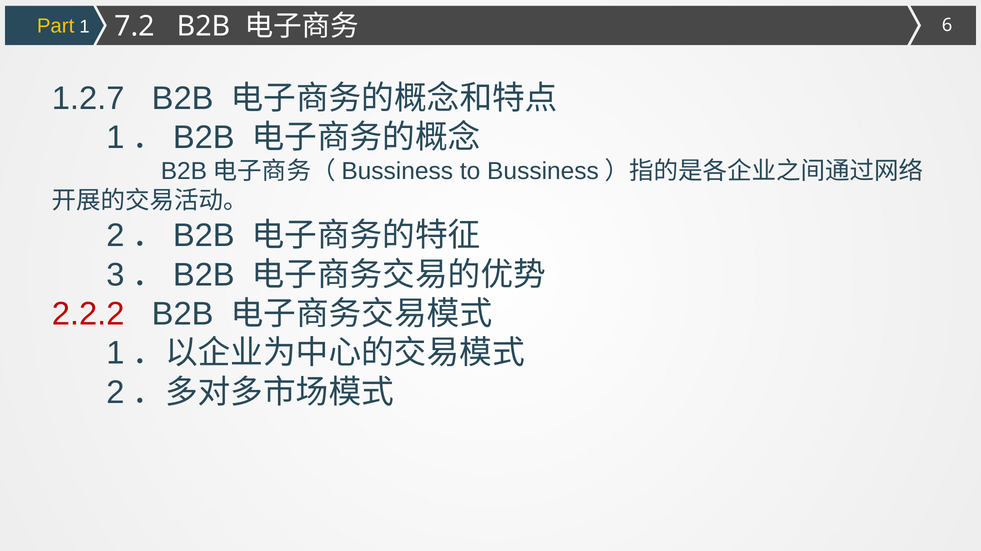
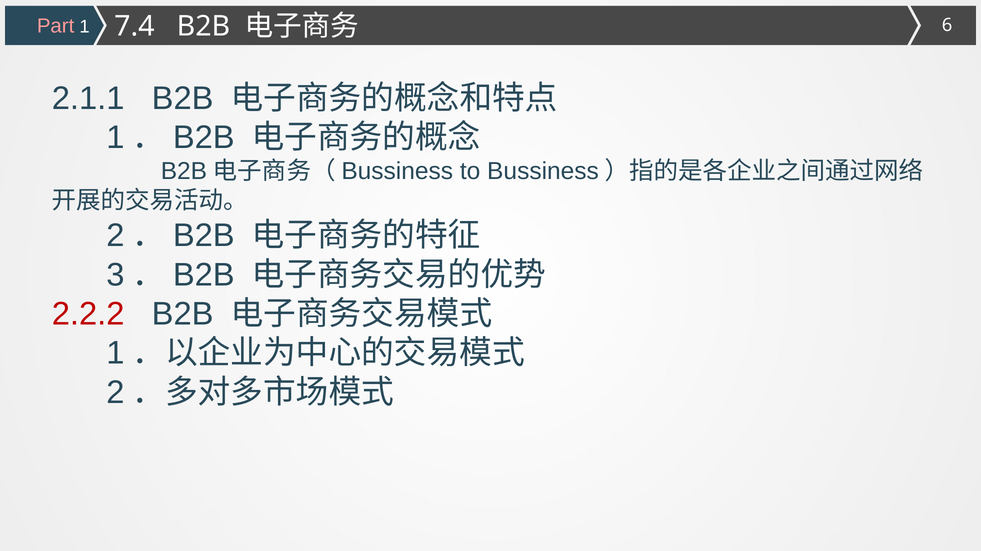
Part colour: yellow -> pink
7.2: 7.2 -> 7.4
1.2.7: 1.2.7 -> 2.1.1
